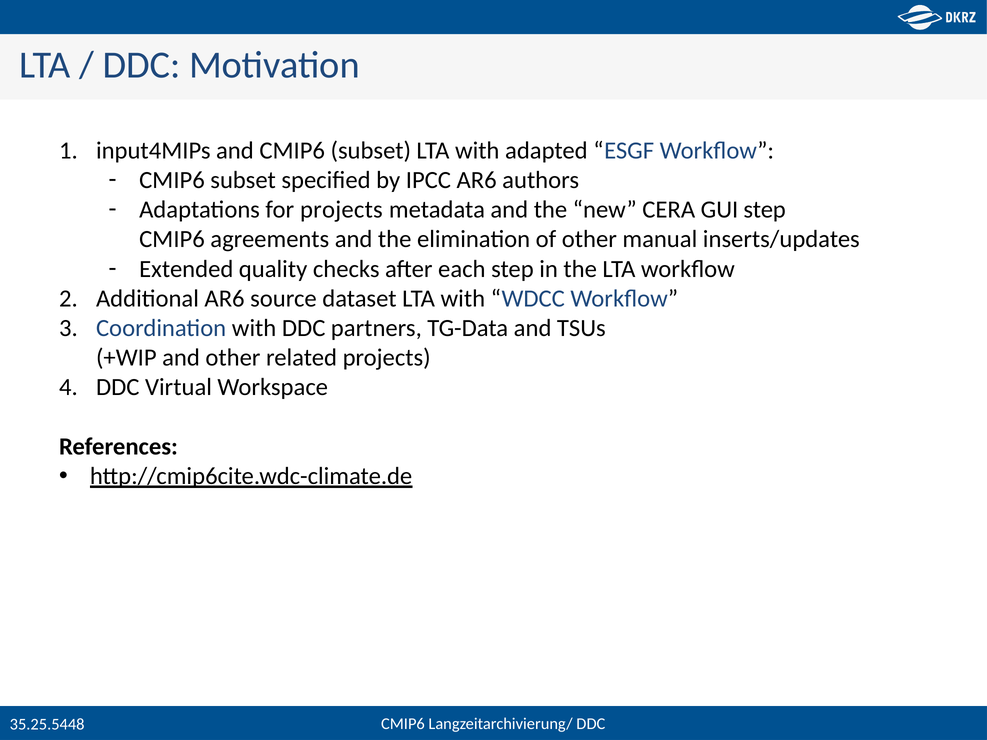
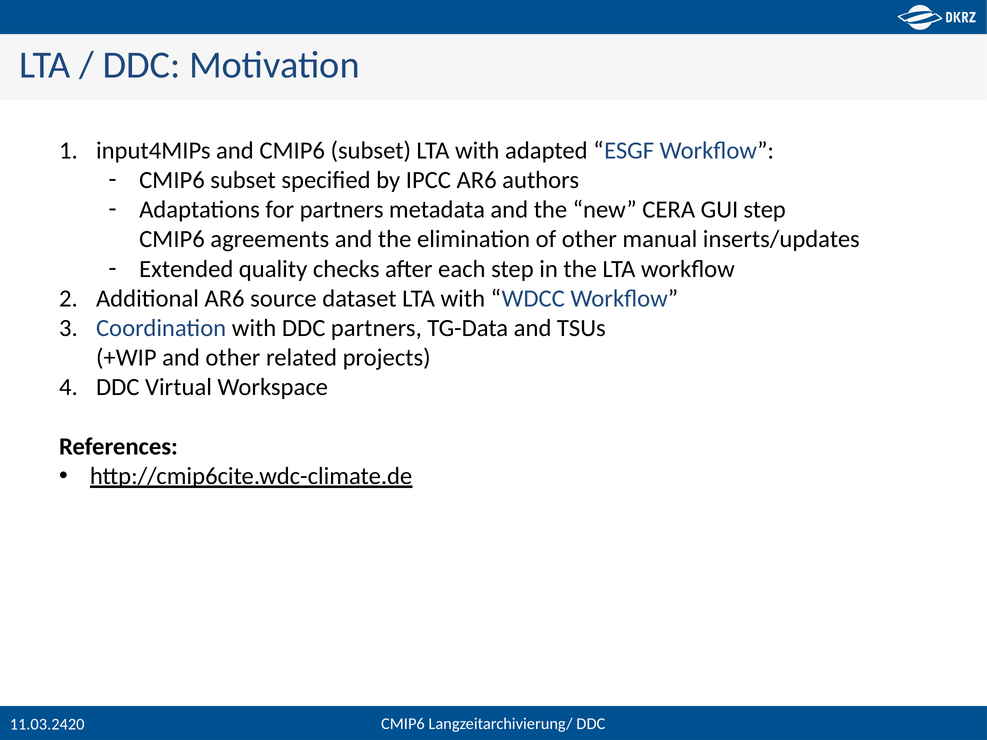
for projects: projects -> partners
35.25.5448: 35.25.5448 -> 11.03.2420
